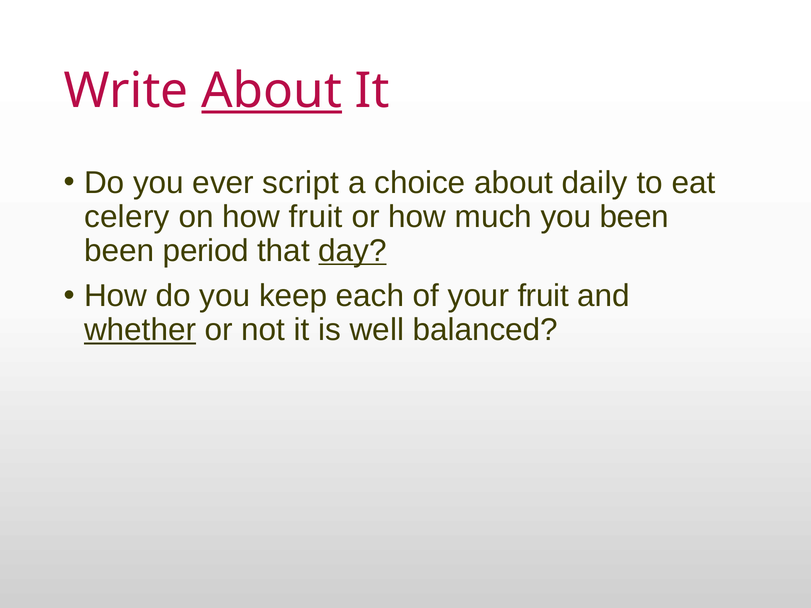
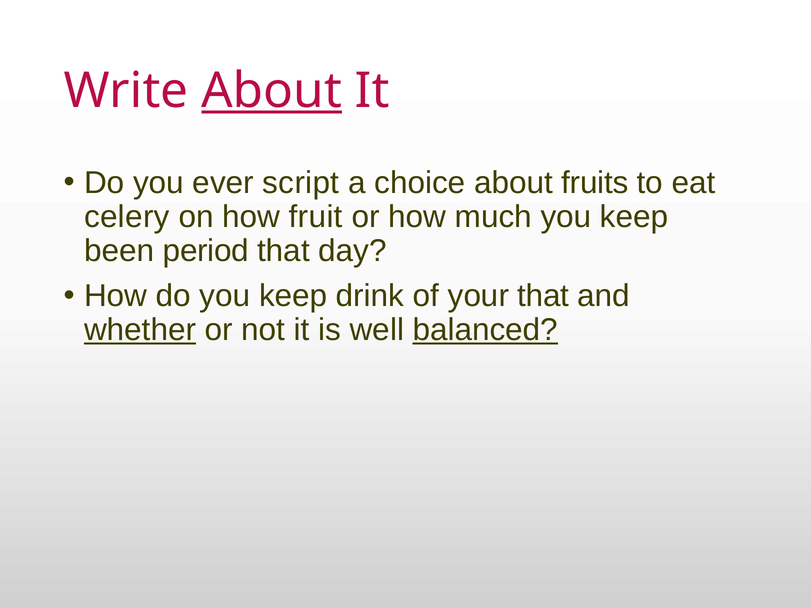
daily: daily -> fruits
much you been: been -> keep
day underline: present -> none
each: each -> drink
your fruit: fruit -> that
balanced underline: none -> present
